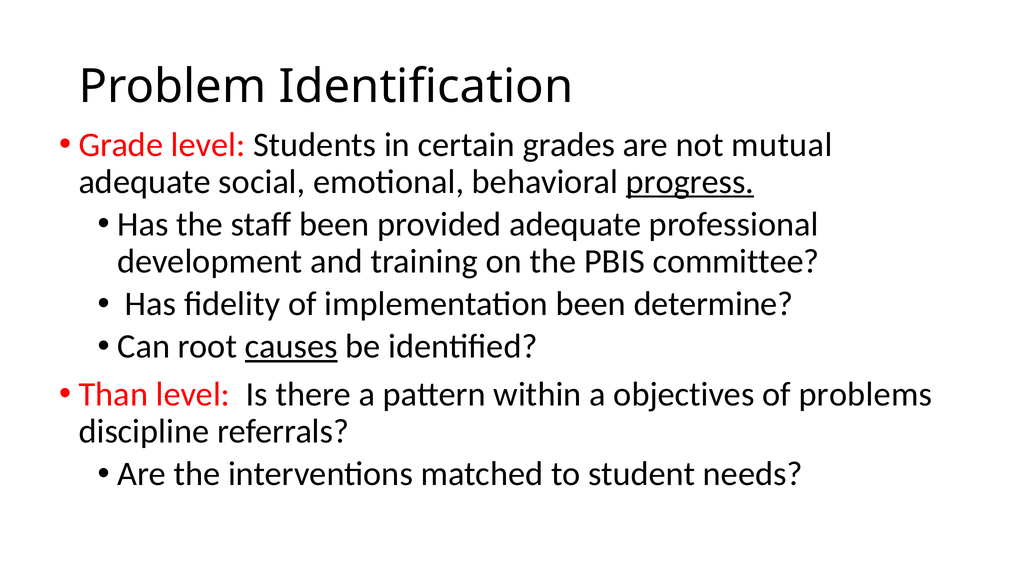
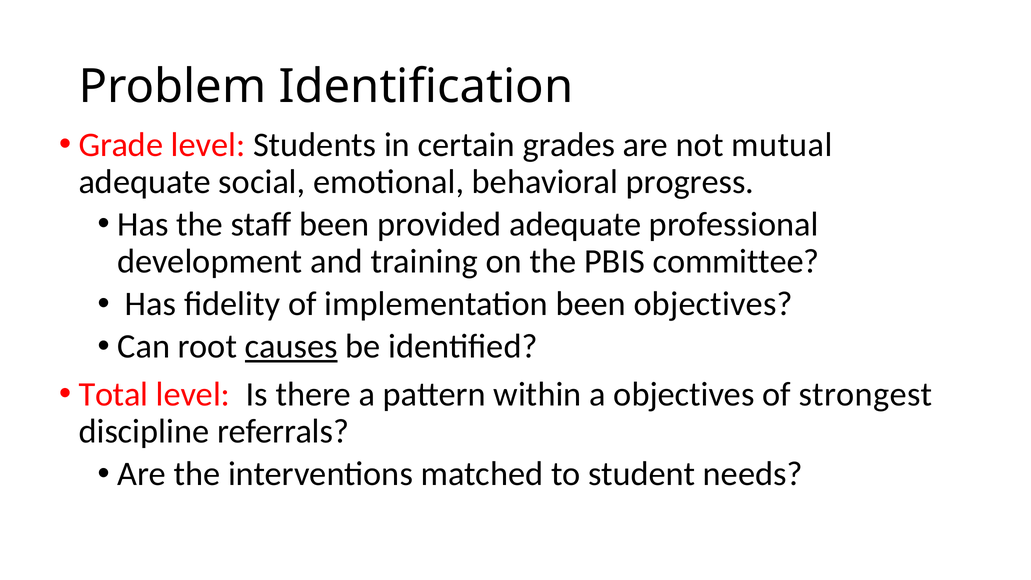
progress underline: present -> none
been determine: determine -> objectives
Than: Than -> Total
problems: problems -> strongest
